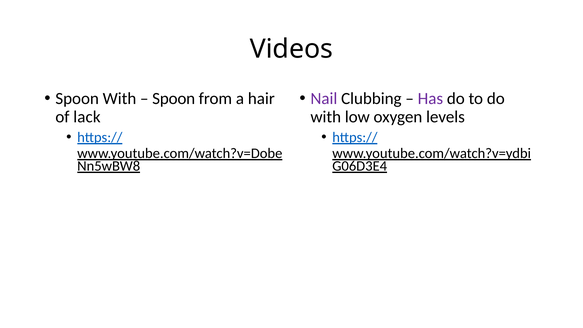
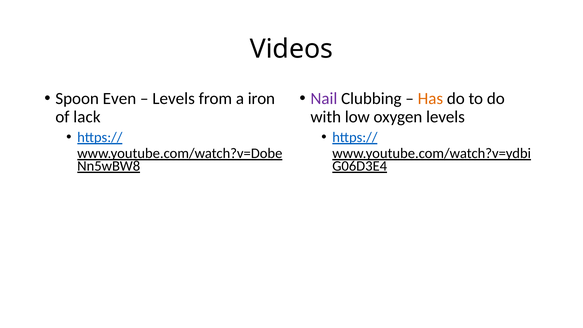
Spoon With: With -> Even
Spoon at (174, 99): Spoon -> Levels
hair: hair -> iron
Has colour: purple -> orange
